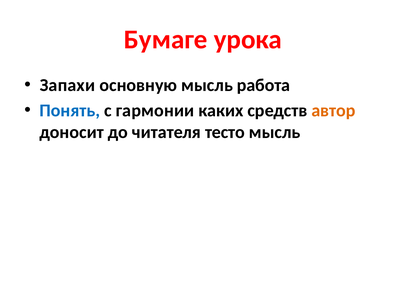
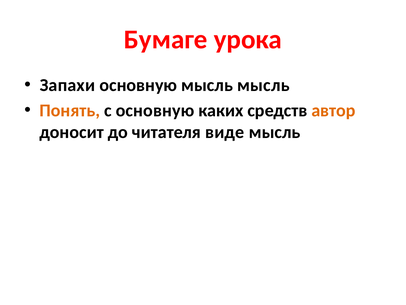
мысль работа: работа -> мысль
Понять colour: blue -> orange
с гармонии: гармонии -> основную
тесто: тесто -> виде
